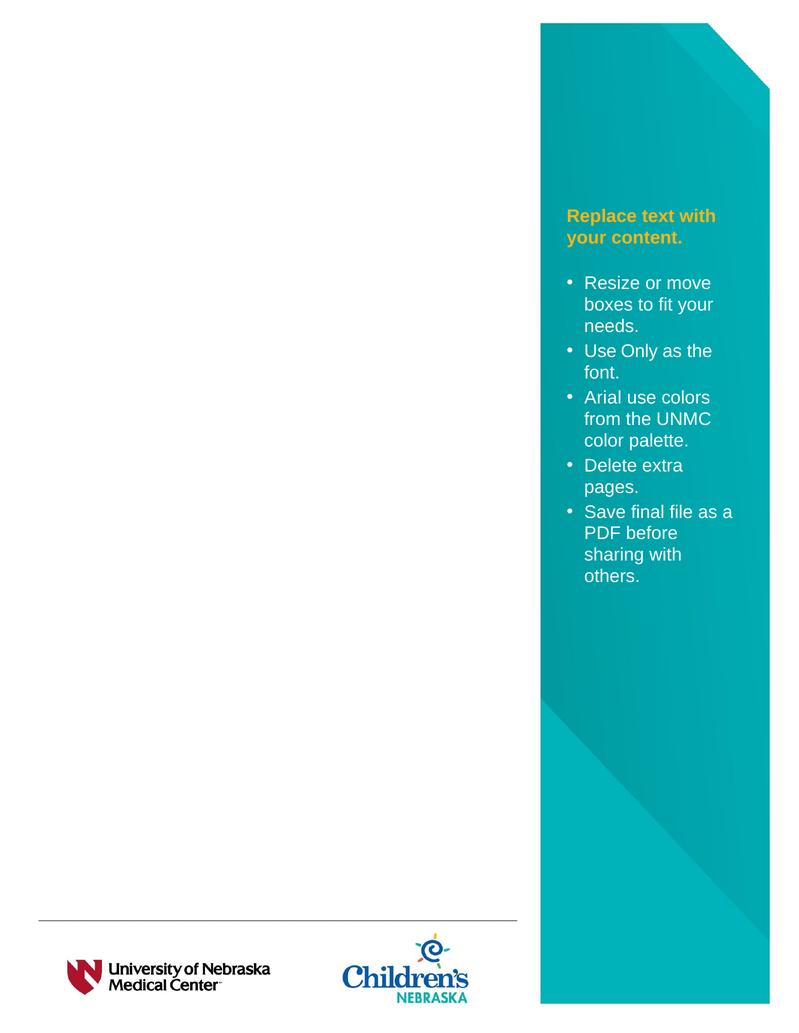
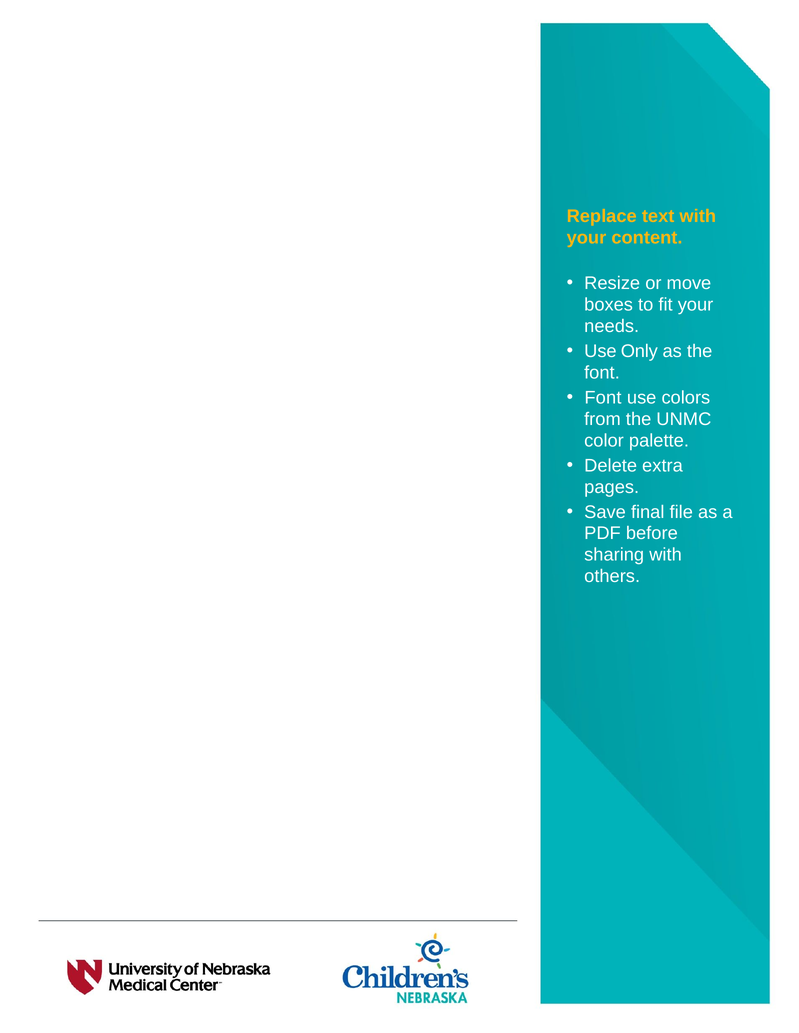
Arial at (603, 398): Arial -> Font
